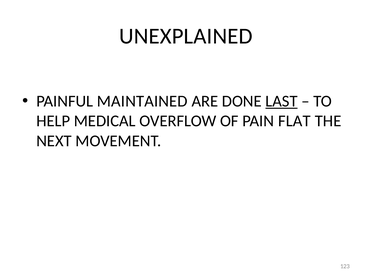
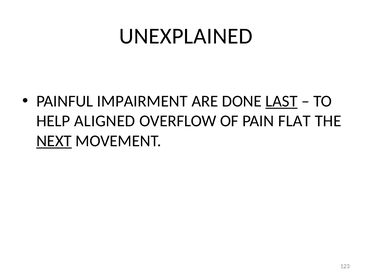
MAINTAINED: MAINTAINED -> IMPAIRMENT
MEDICAL: MEDICAL -> ALIGNED
NEXT underline: none -> present
